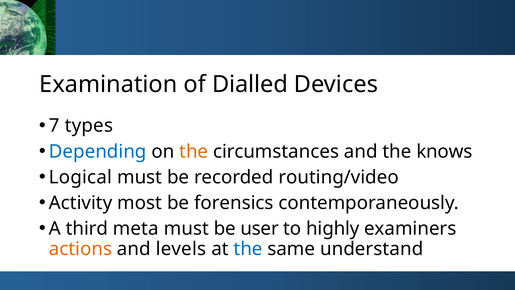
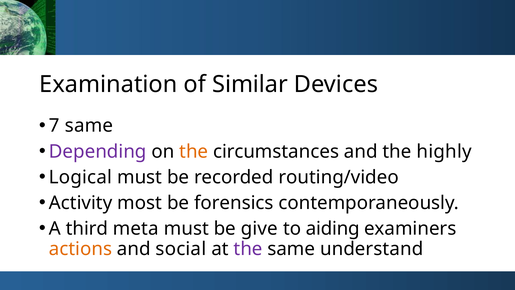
Dialled: Dialled -> Similar
7 types: types -> same
Depending colour: blue -> purple
knows: knows -> highly
user: user -> give
highly: highly -> aiding
levels: levels -> social
the at (248, 249) colour: blue -> purple
